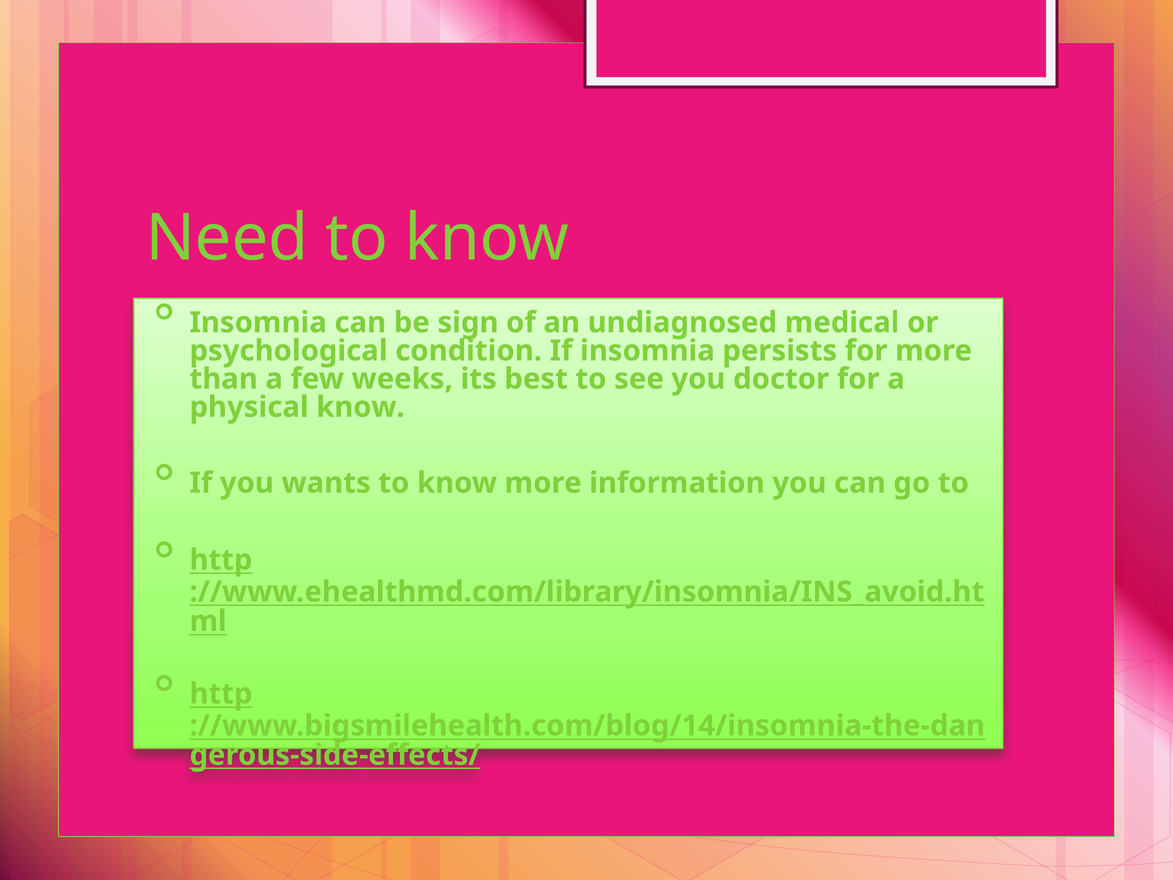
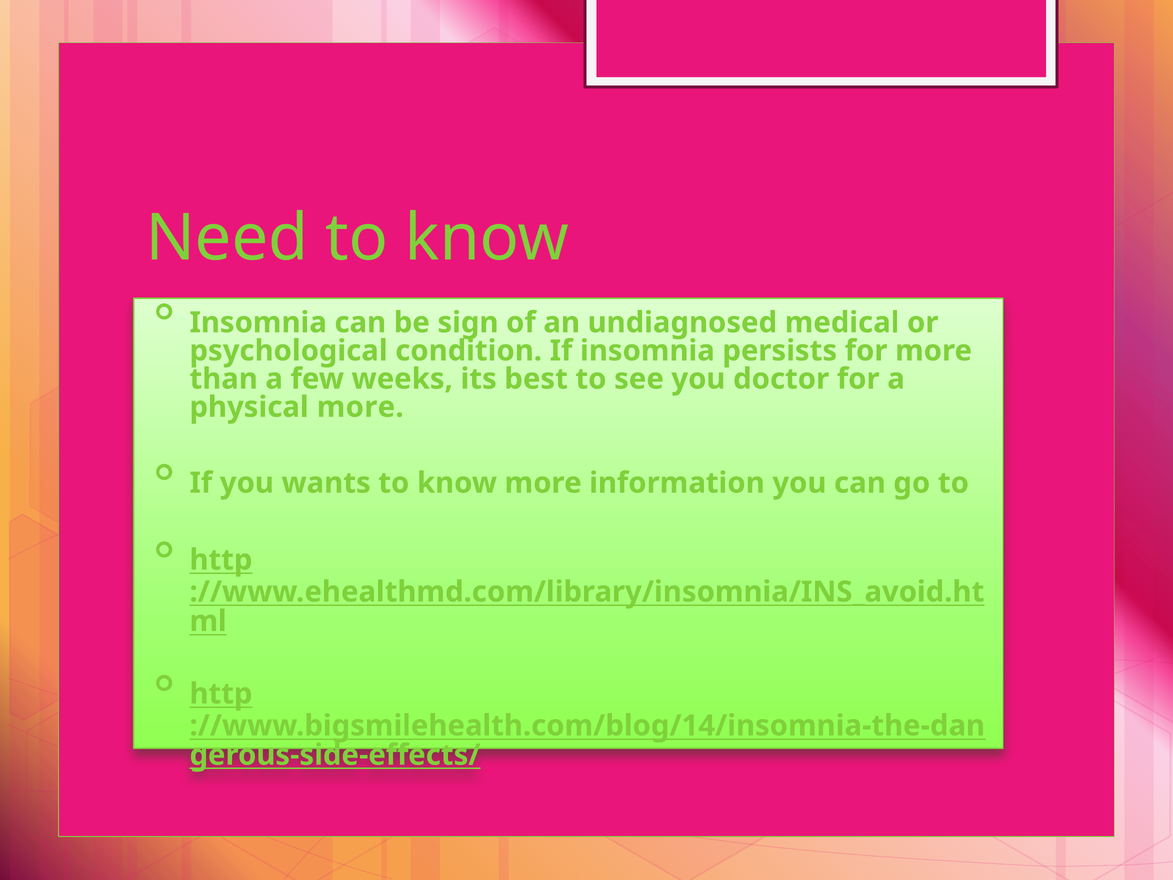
physical know: know -> more
